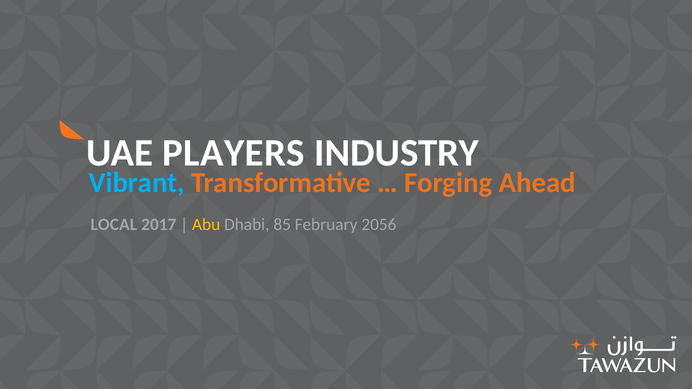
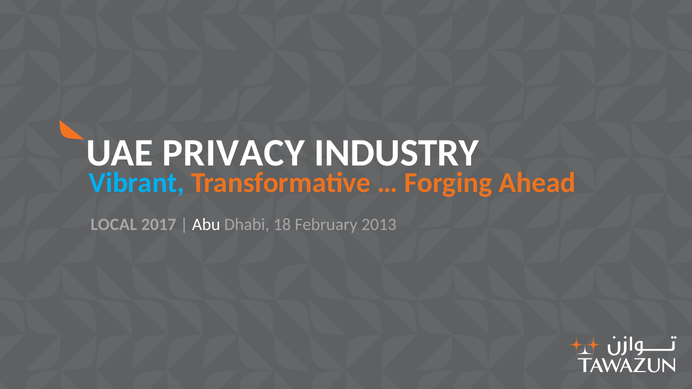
PLAYERS: PLAYERS -> PRIVACY
Abu colour: yellow -> white
85: 85 -> 18
2056: 2056 -> 2013
